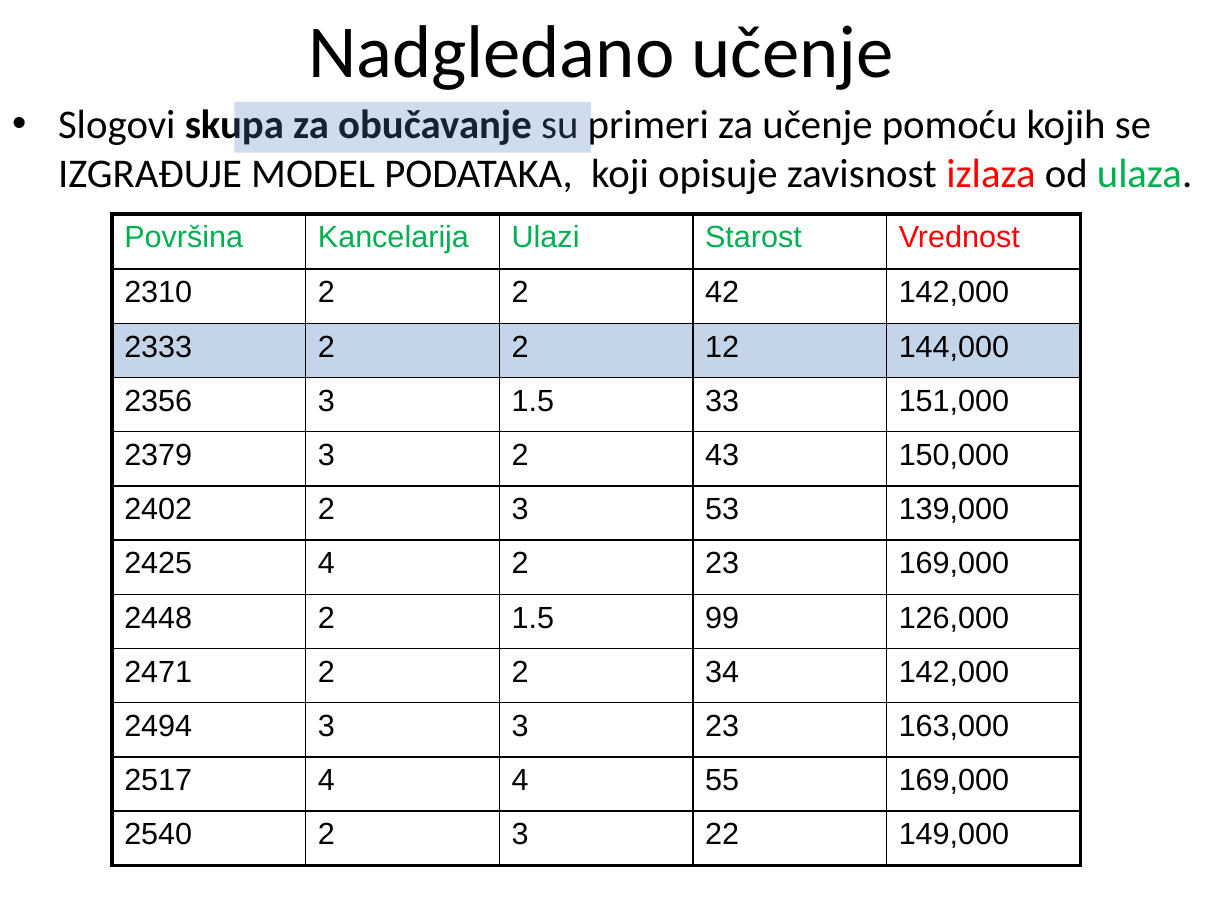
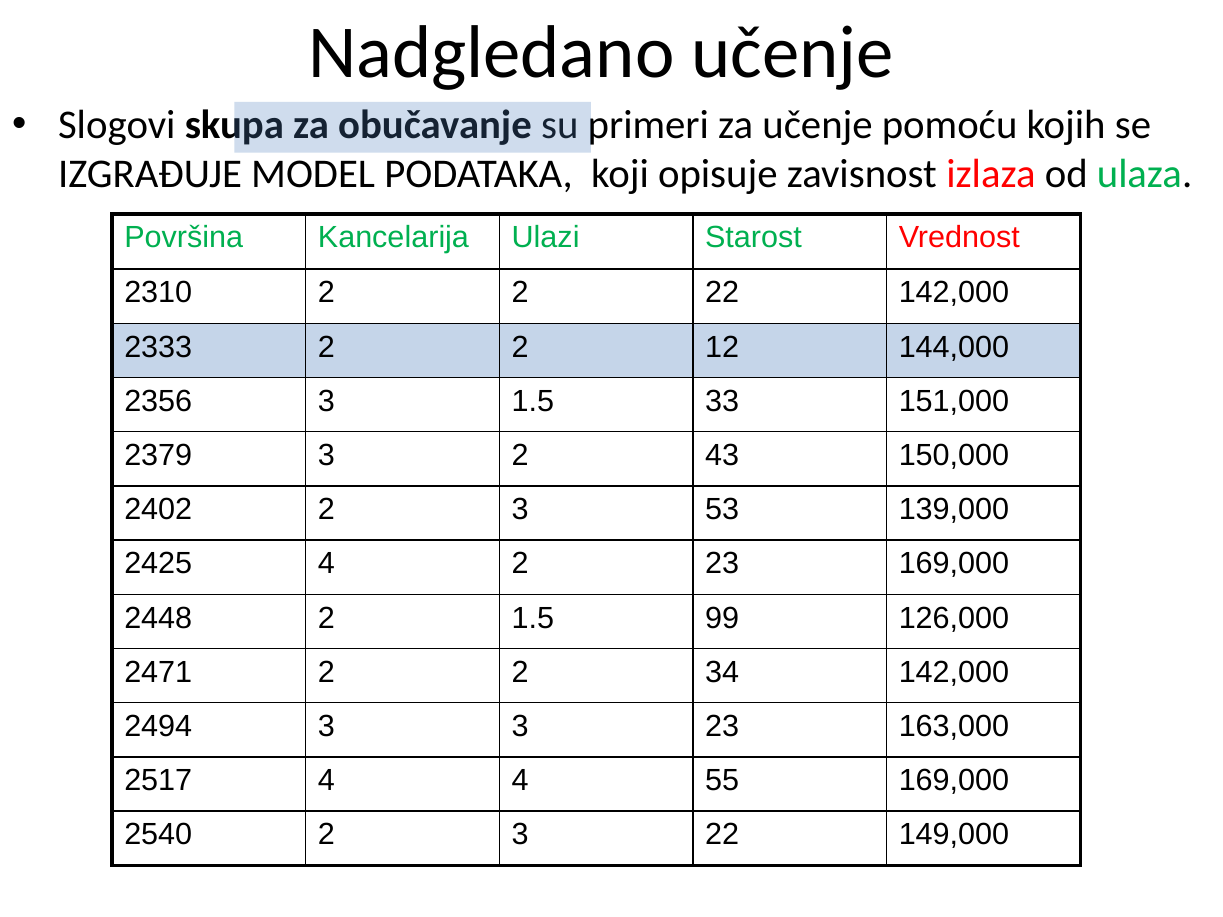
2 42: 42 -> 22
